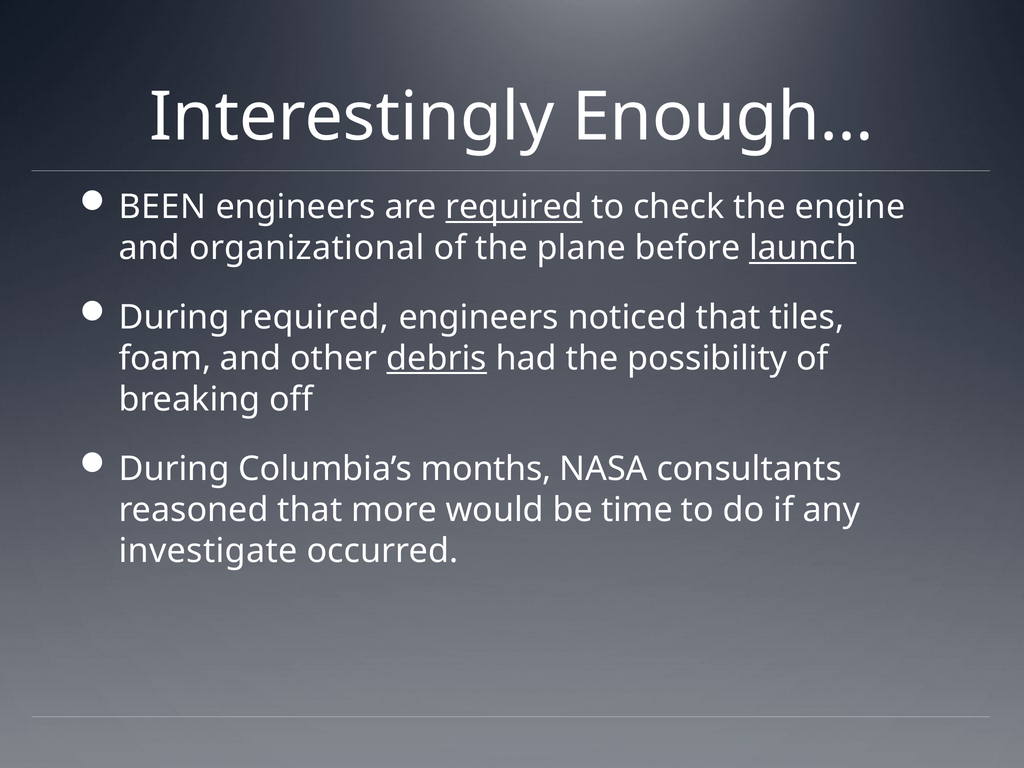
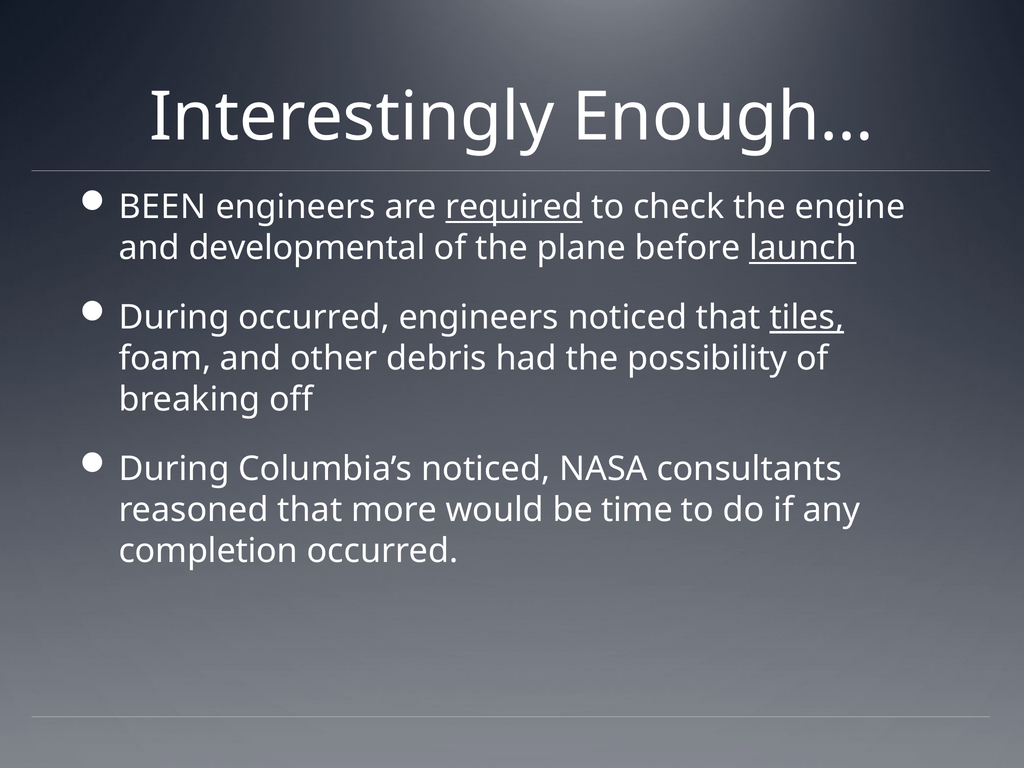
organizational: organizational -> developmental
During required: required -> occurred
tiles underline: none -> present
debris underline: present -> none
Columbia’s months: months -> noticed
investigate: investigate -> completion
